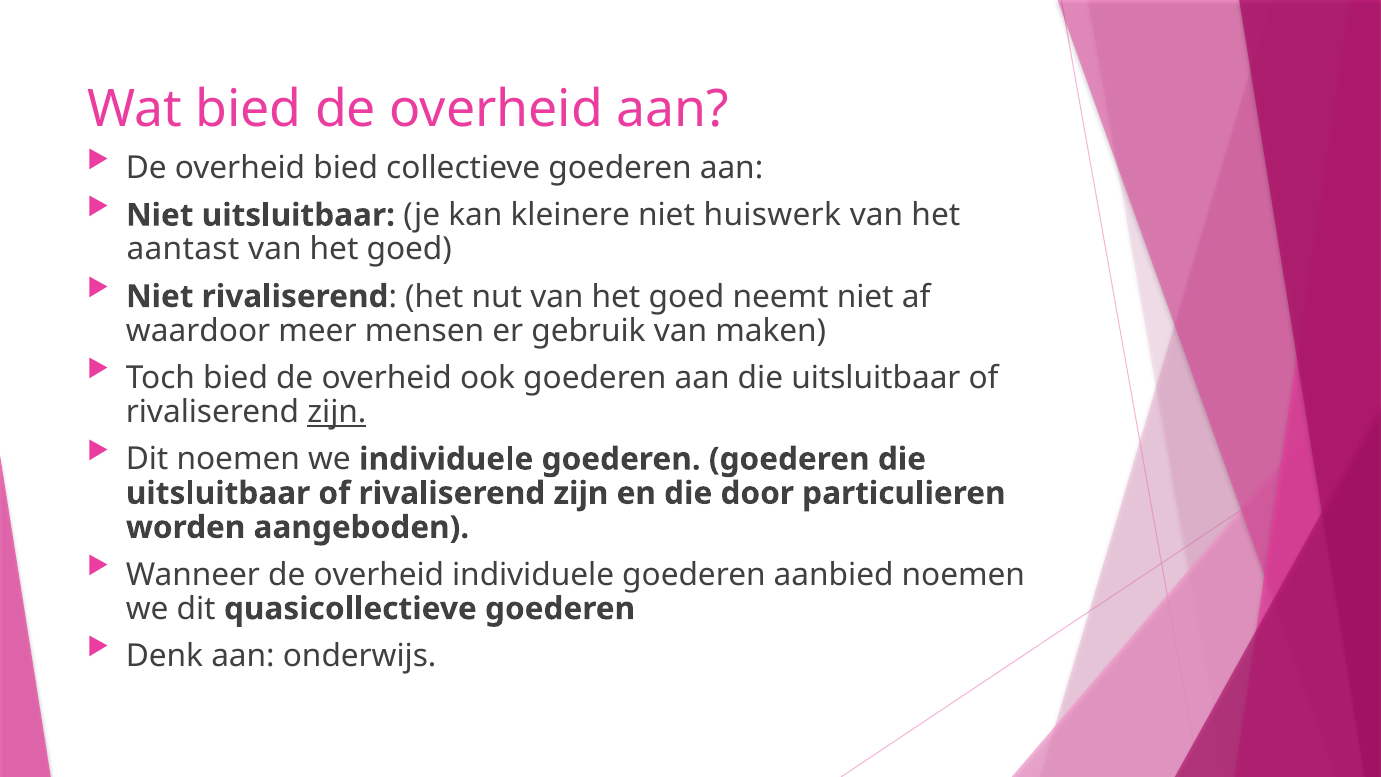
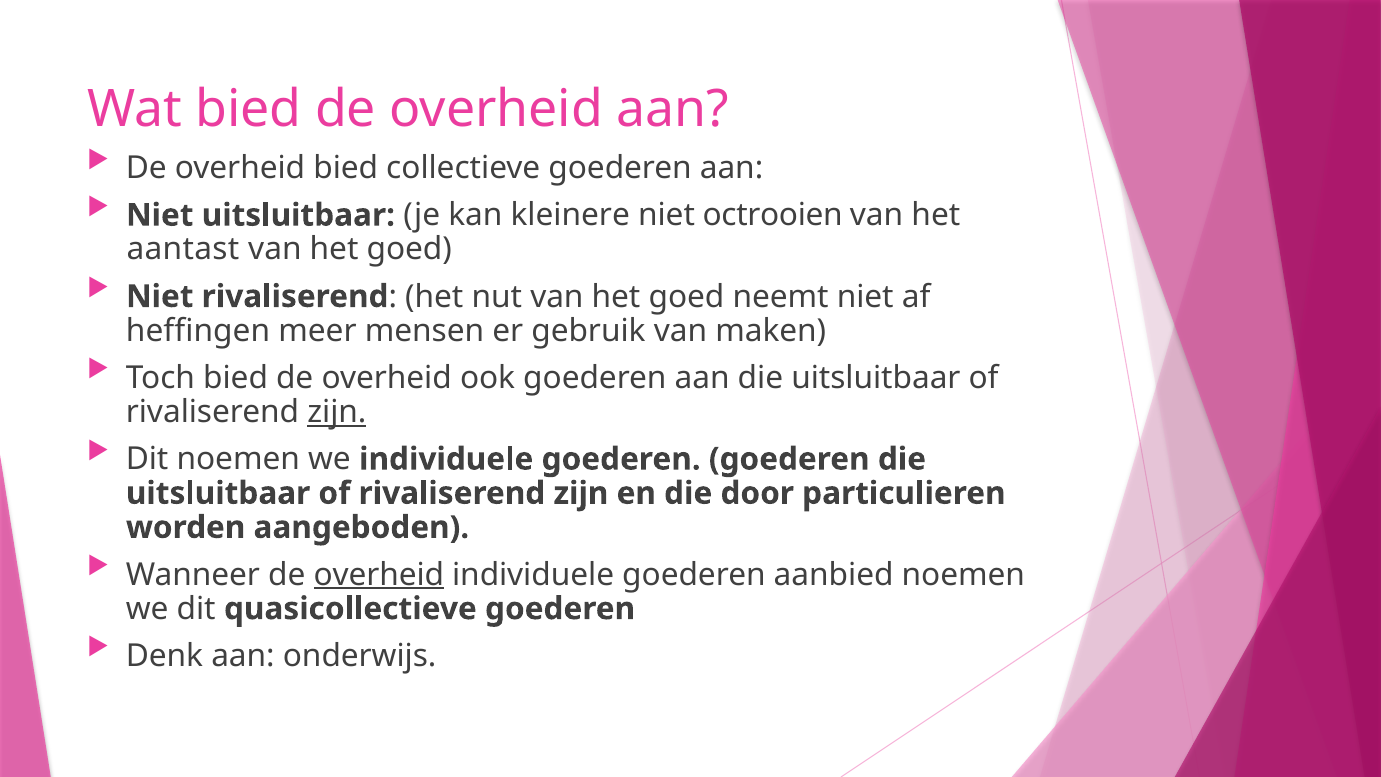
huiswerk: huiswerk -> octrooien
waardoor: waardoor -> heffingen
overheid at (379, 574) underline: none -> present
